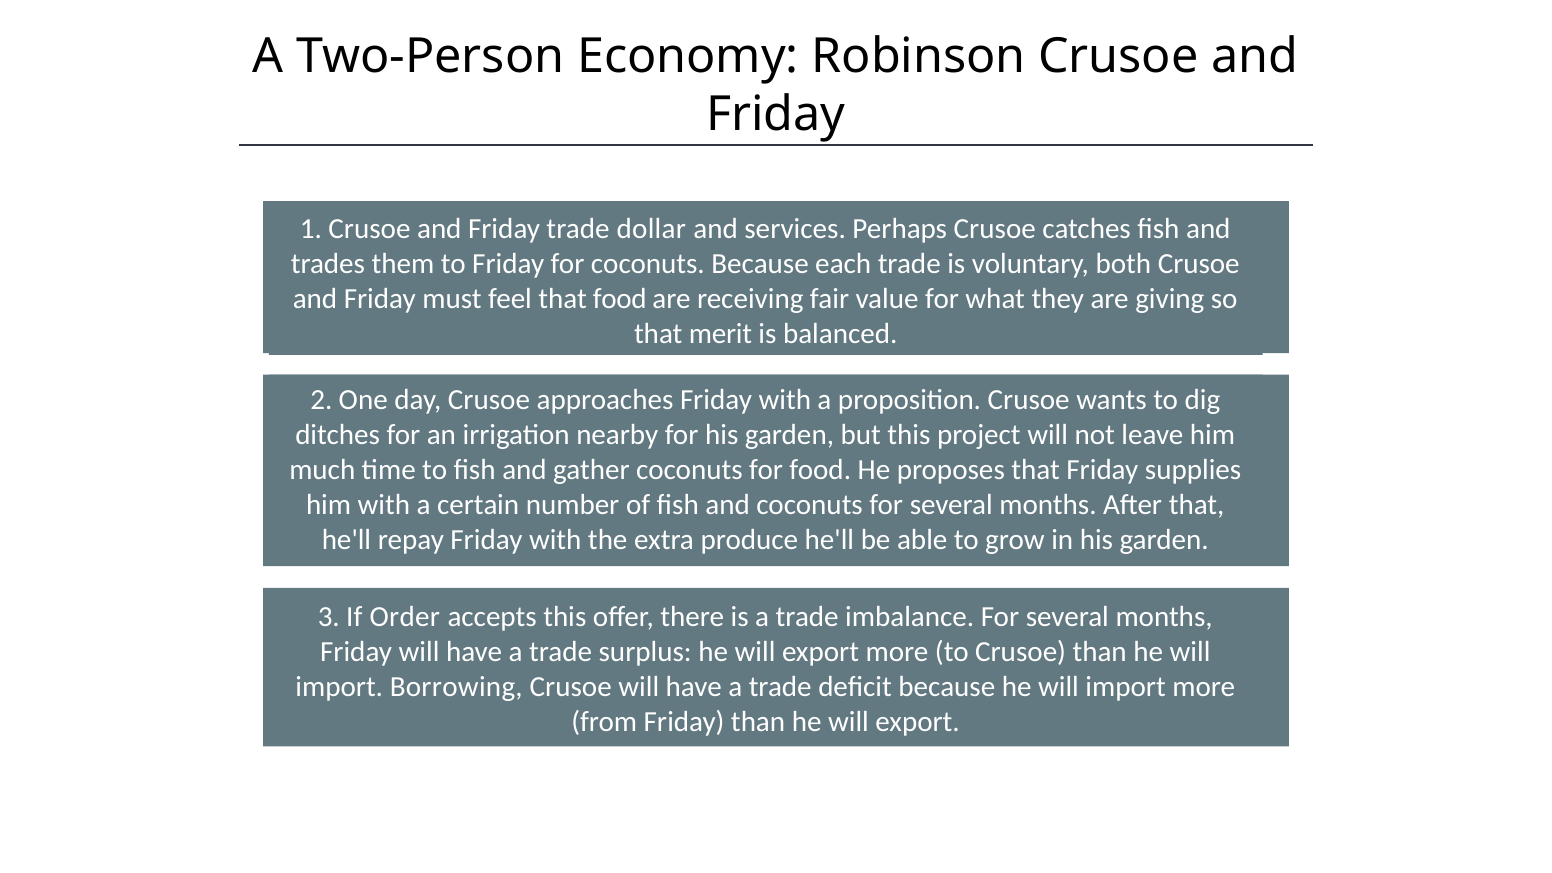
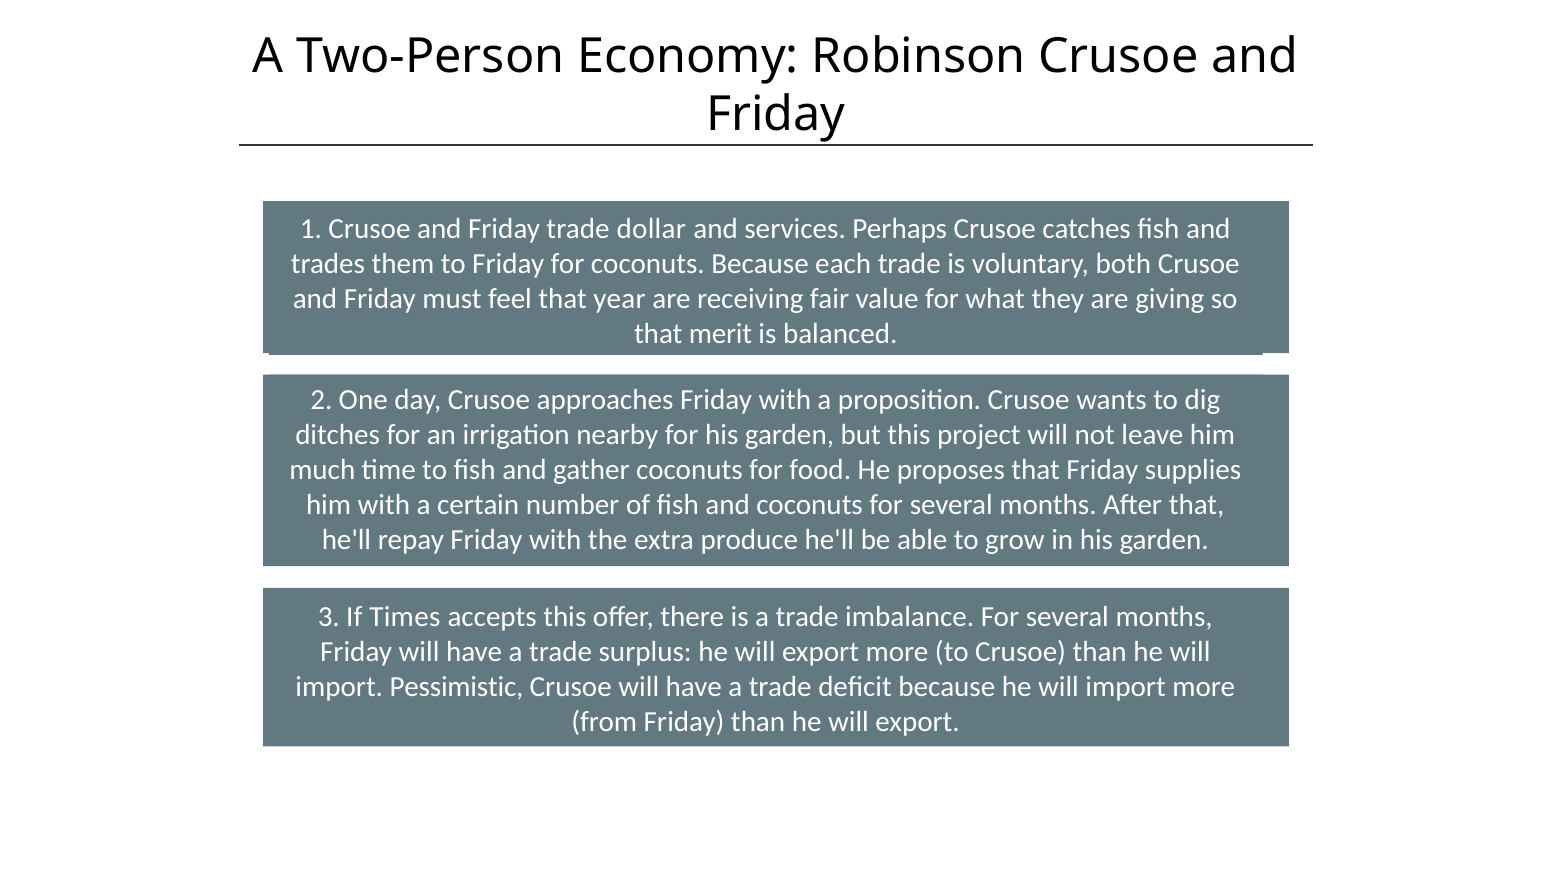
that food: food -> year
Order: Order -> Times
Borrowing: Borrowing -> Pessimistic
